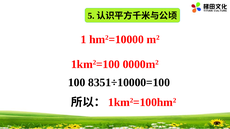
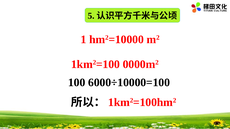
8351÷10000=100: 8351÷10000=100 -> 6000÷10000=100
